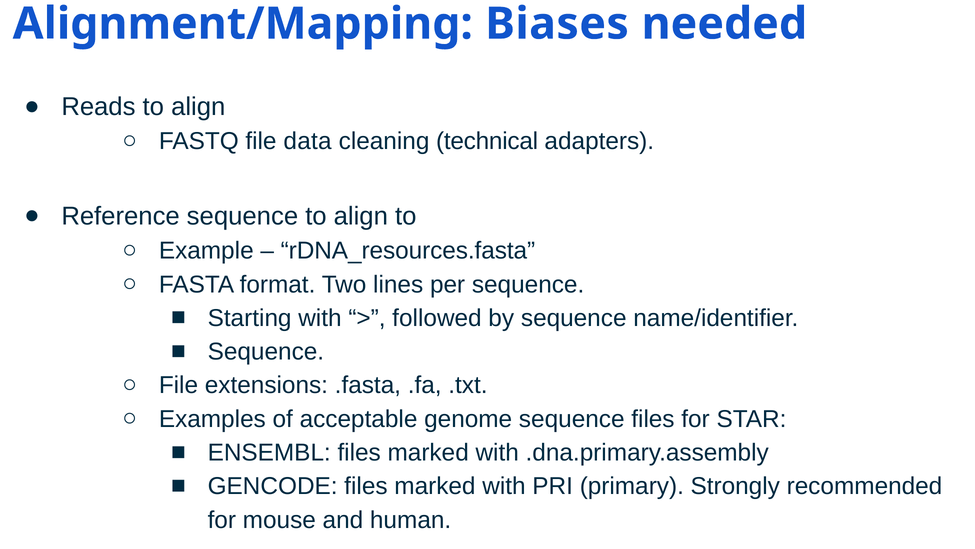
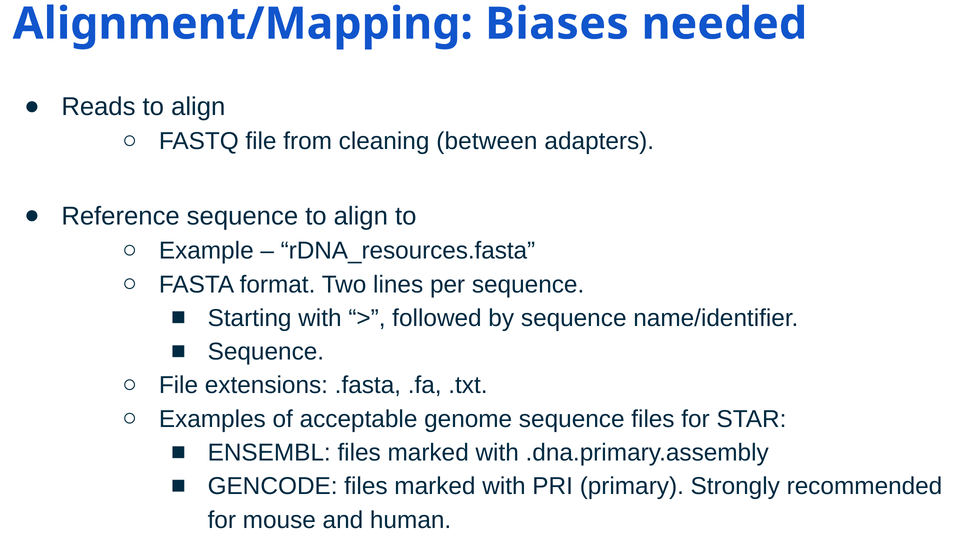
data: data -> from
technical: technical -> between
